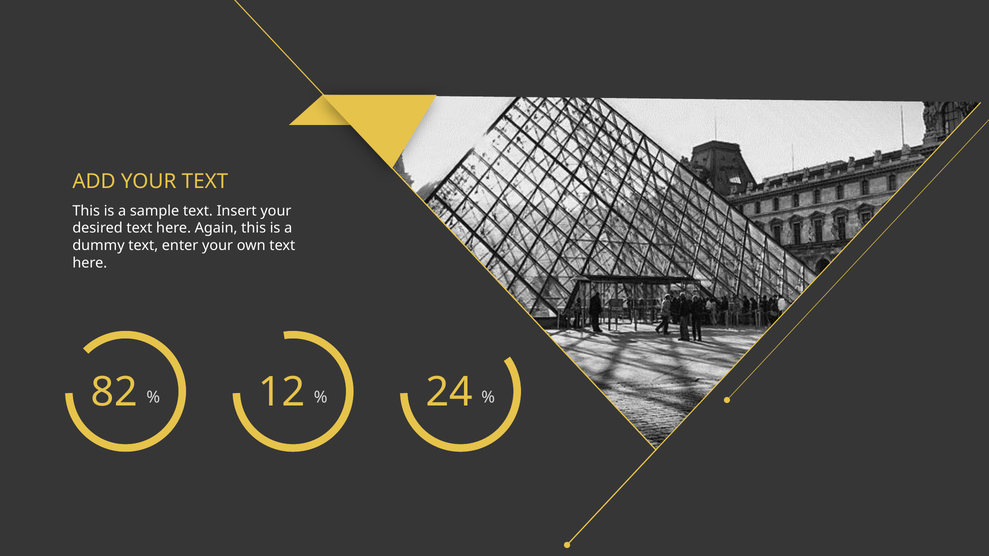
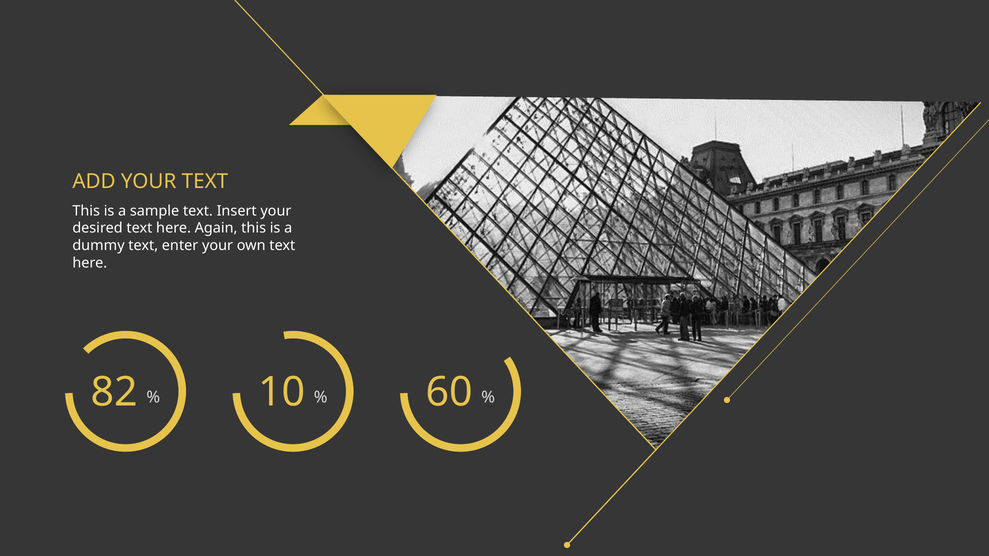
12: 12 -> 10
24: 24 -> 60
